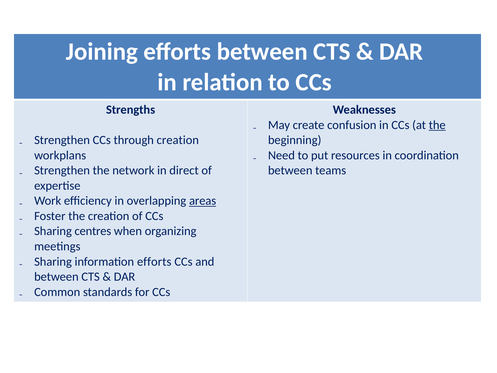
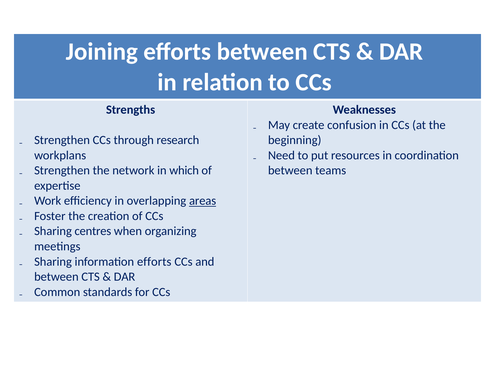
the at (437, 125) underline: present -> none
through creation: creation -> research
direct: direct -> which
